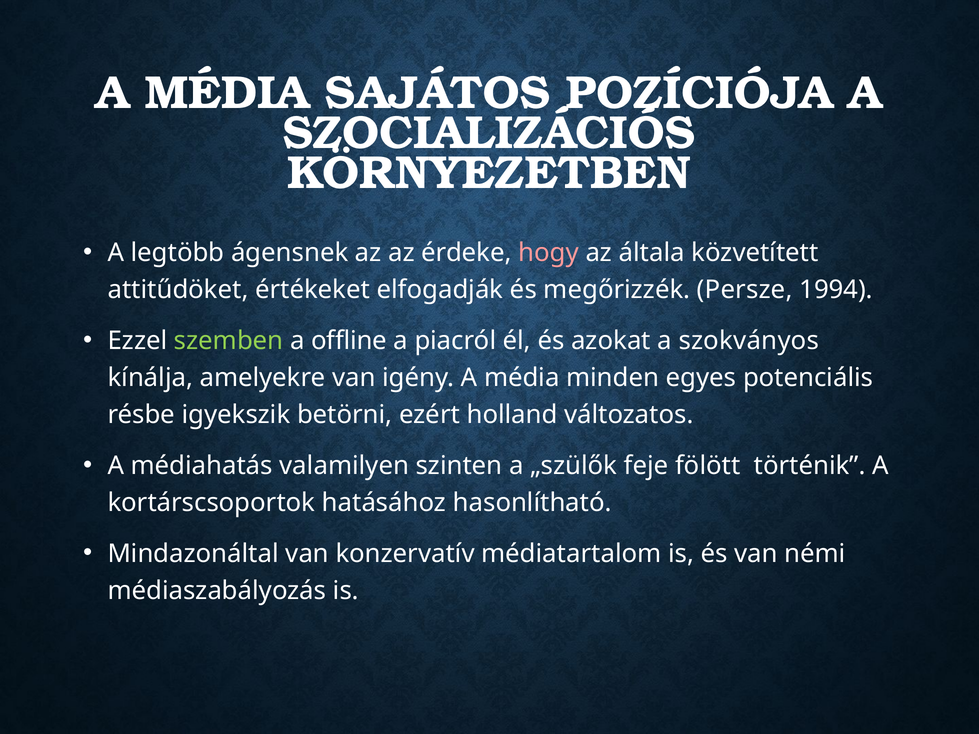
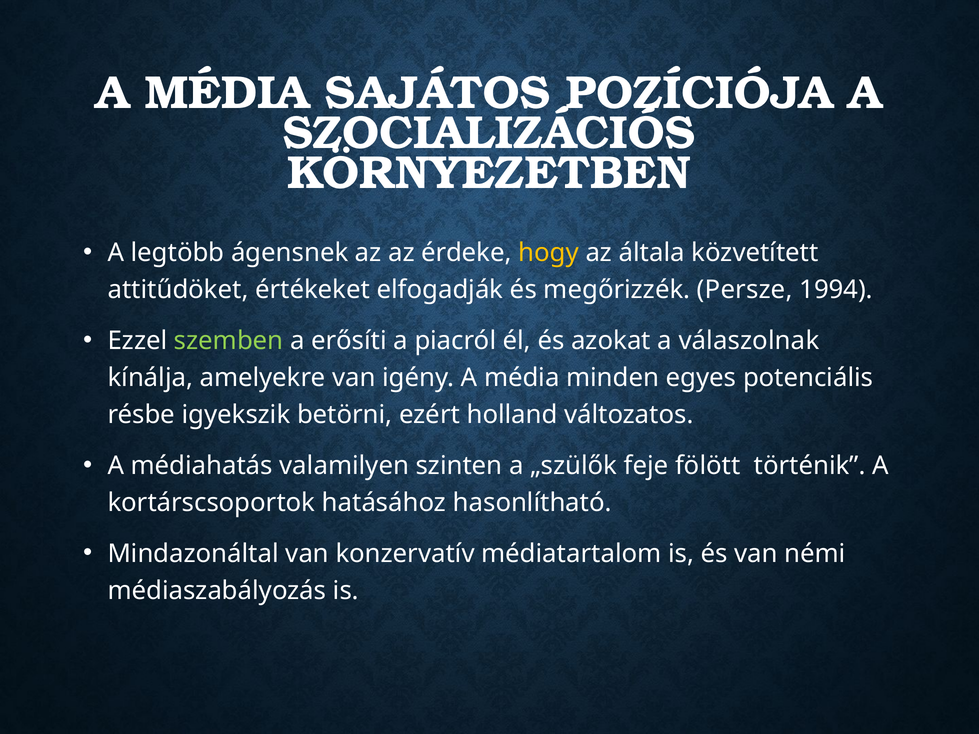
hogy colour: pink -> yellow
offline: offline -> erősíti
szokványos: szokványos -> válaszolnak
